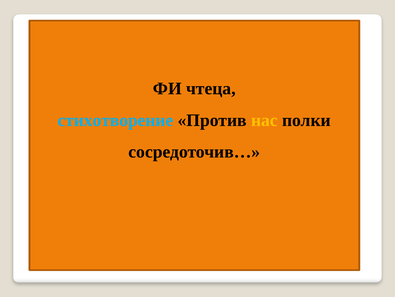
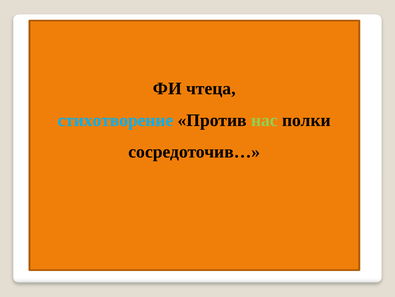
нас colour: yellow -> light green
